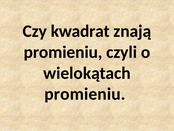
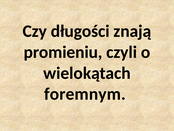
kwadrat: kwadrat -> długości
promieniu at (85, 94): promieniu -> foremnym
